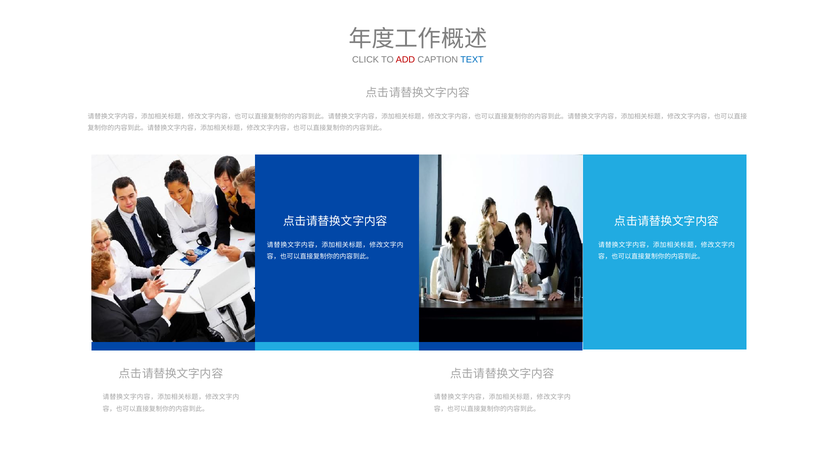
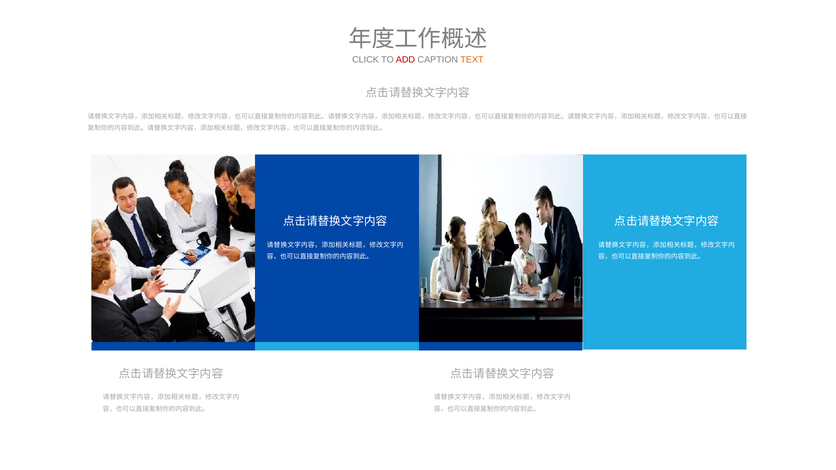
TEXT colour: blue -> orange
